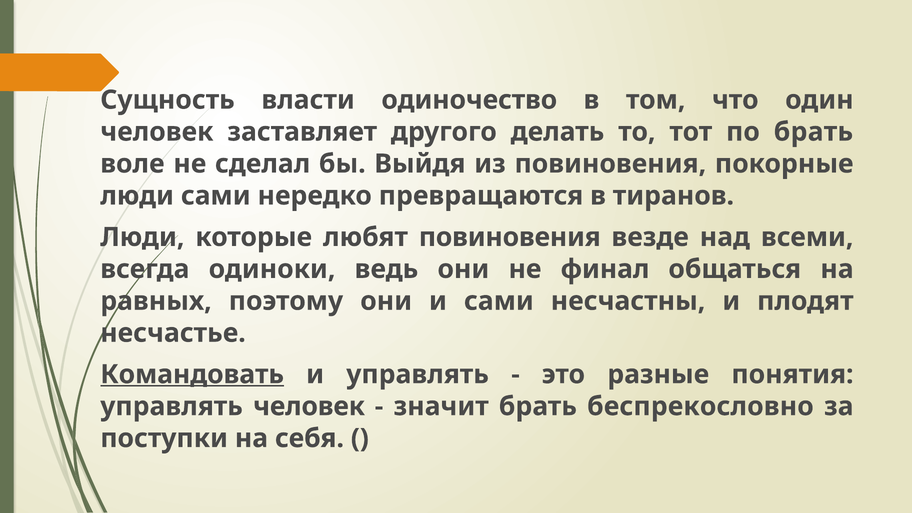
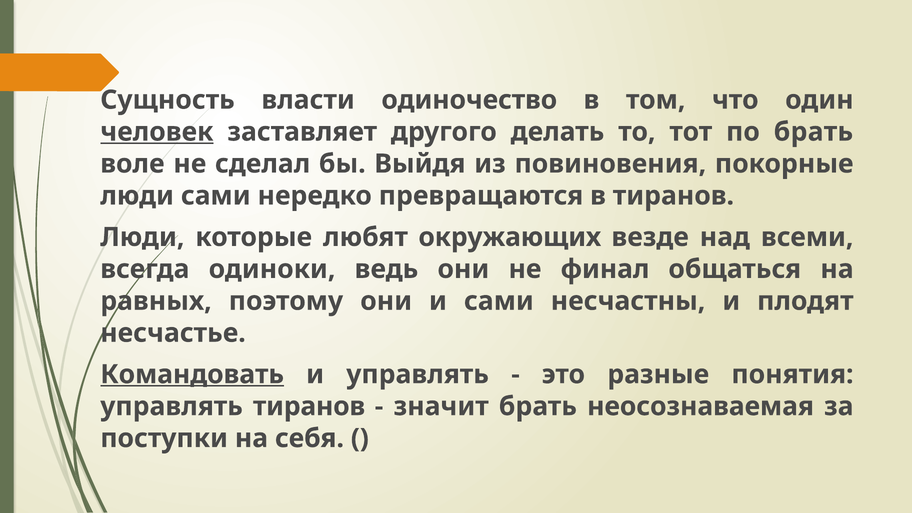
человек at (157, 132) underline: none -> present
любят повиновения: повиновения -> окружающих
управлять человек: человек -> тиранов
беспрекословно: беспрекословно -> неосознаваемая
